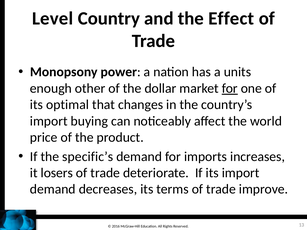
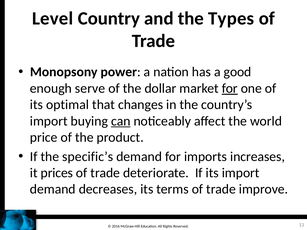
Effect: Effect -> Types
units: units -> good
other: other -> serve
can underline: none -> present
losers: losers -> prices
